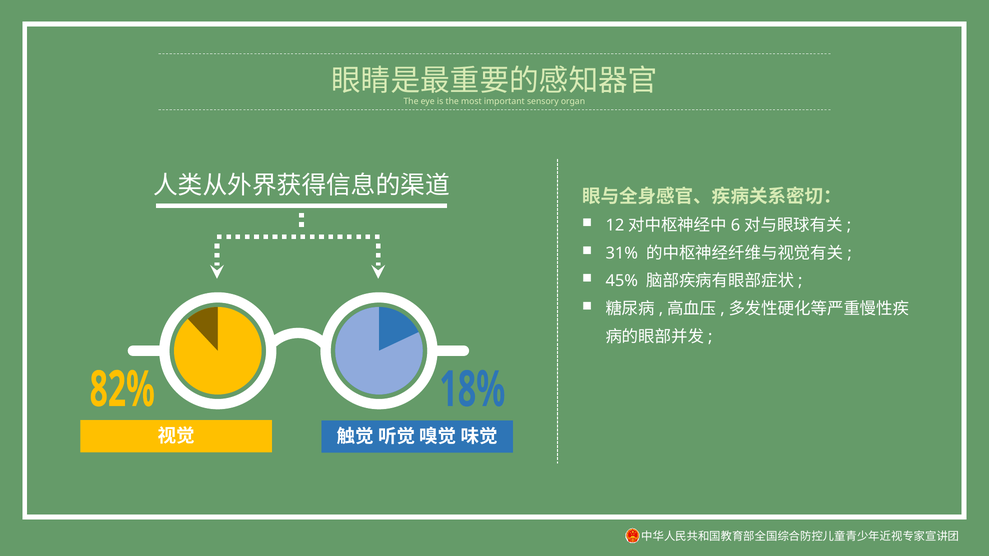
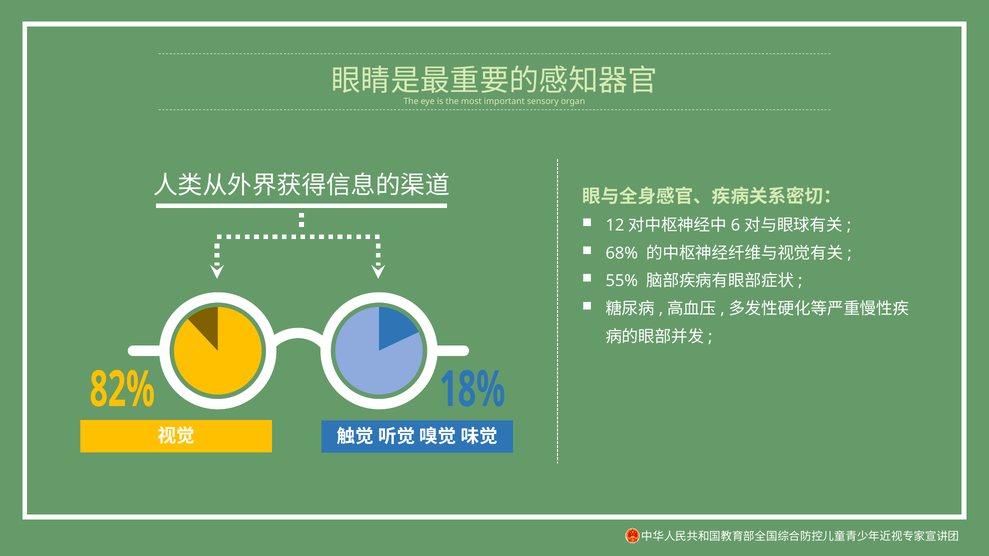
31%: 31% -> 68%
45%: 45% -> 55%
